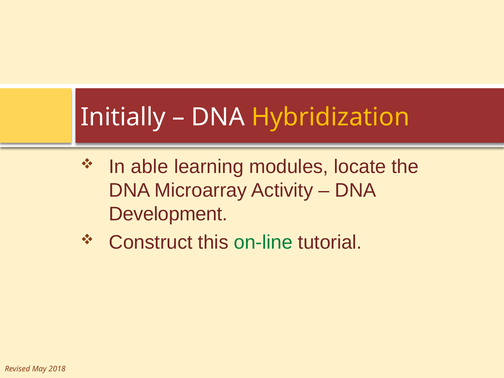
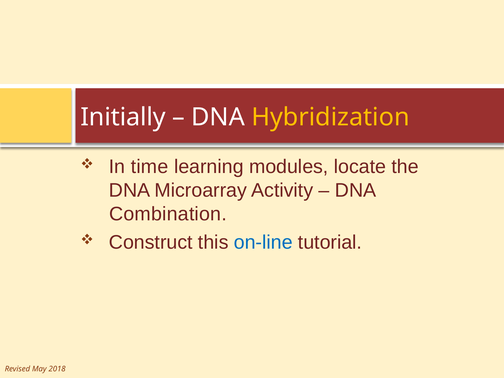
able: able -> time
Development: Development -> Combination
on-line colour: green -> blue
